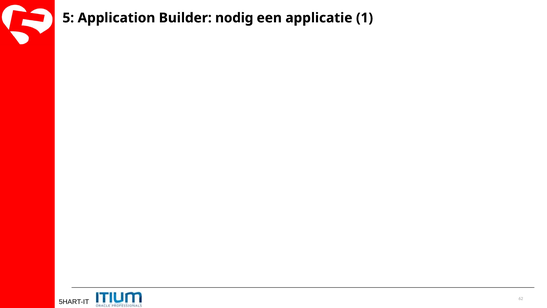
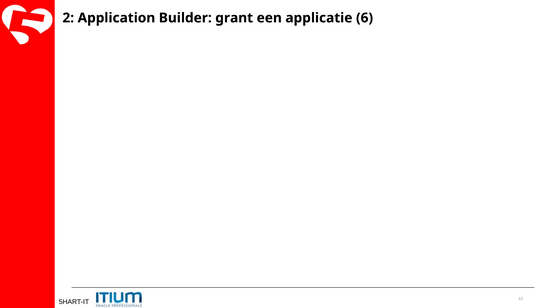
5: 5 -> 2
nodig: nodig -> grant
1: 1 -> 6
